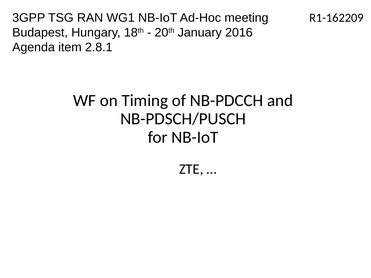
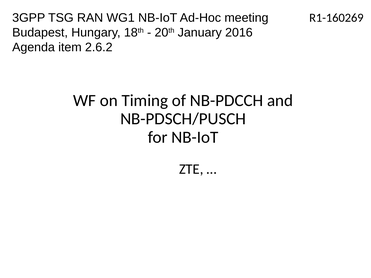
R1-162209: R1-162209 -> R1-160269
2.8.1: 2.8.1 -> 2.6.2
